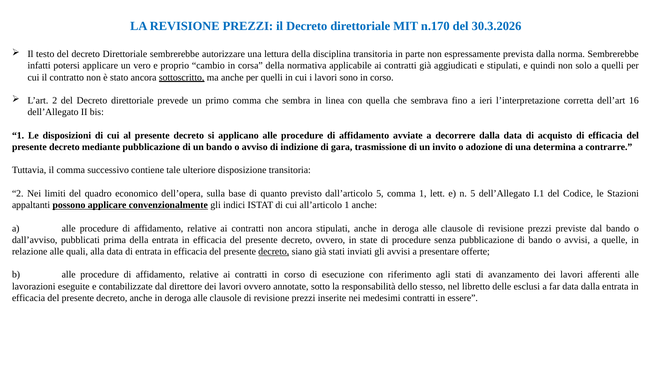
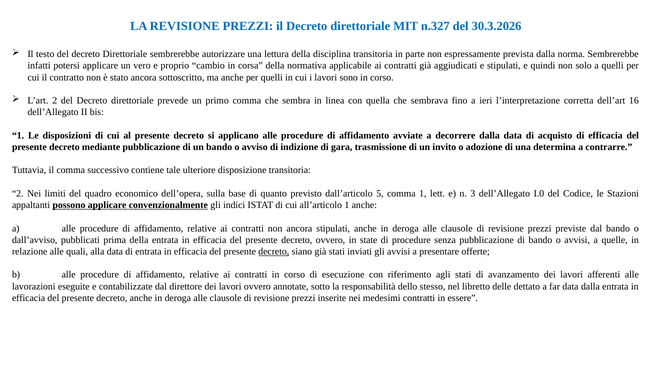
n.170: n.170 -> n.327
sottoscritto underline: present -> none
n 5: 5 -> 3
I.1: I.1 -> I.0
esclusi: esclusi -> dettato
